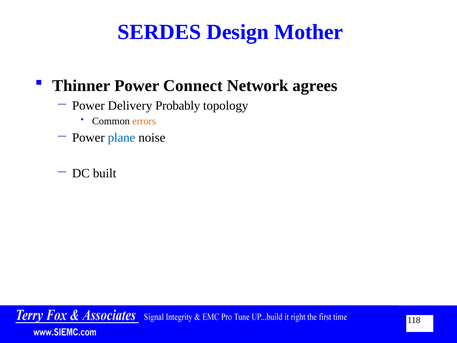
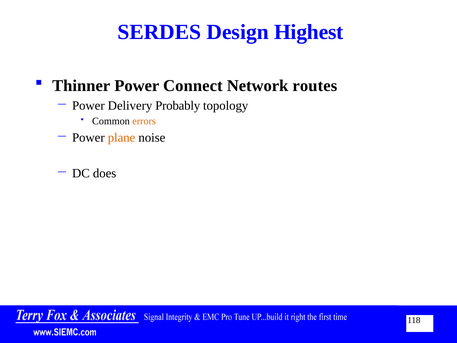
Mother: Mother -> Highest
agrees: agrees -> routes
plane colour: blue -> orange
built: built -> does
